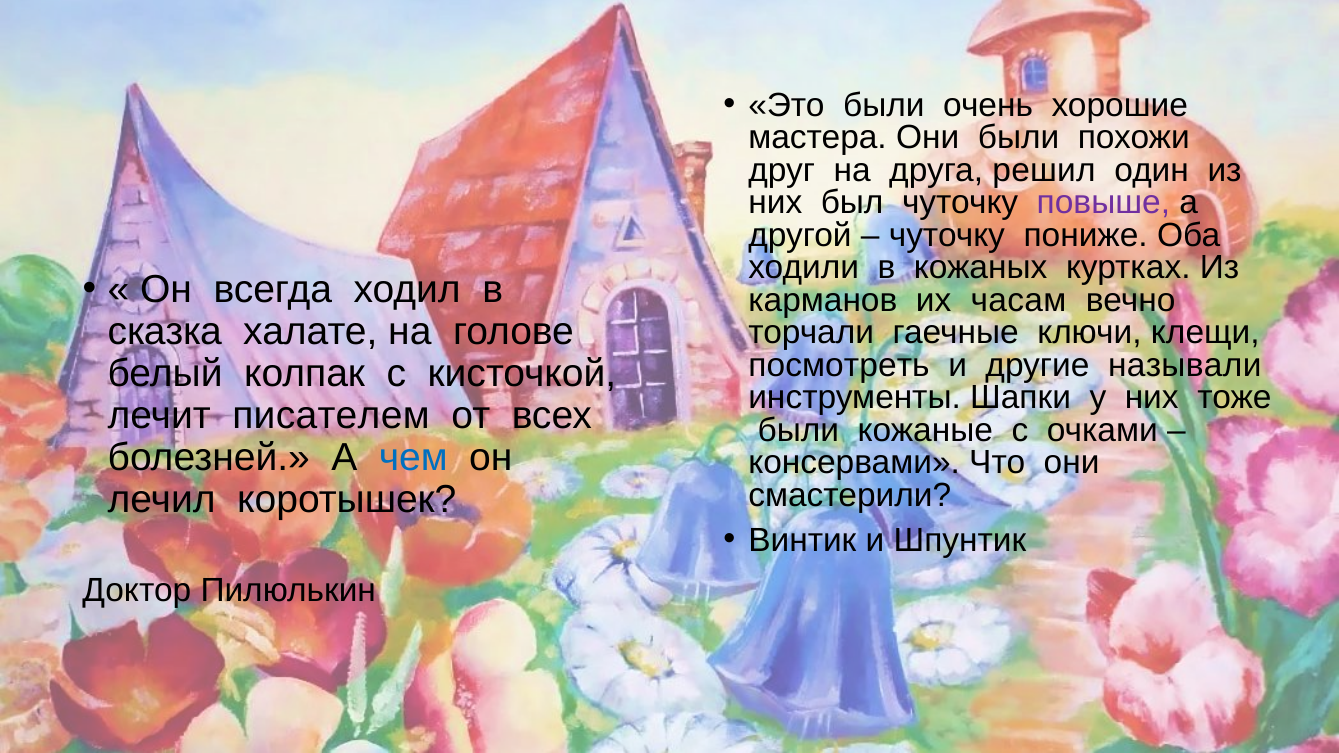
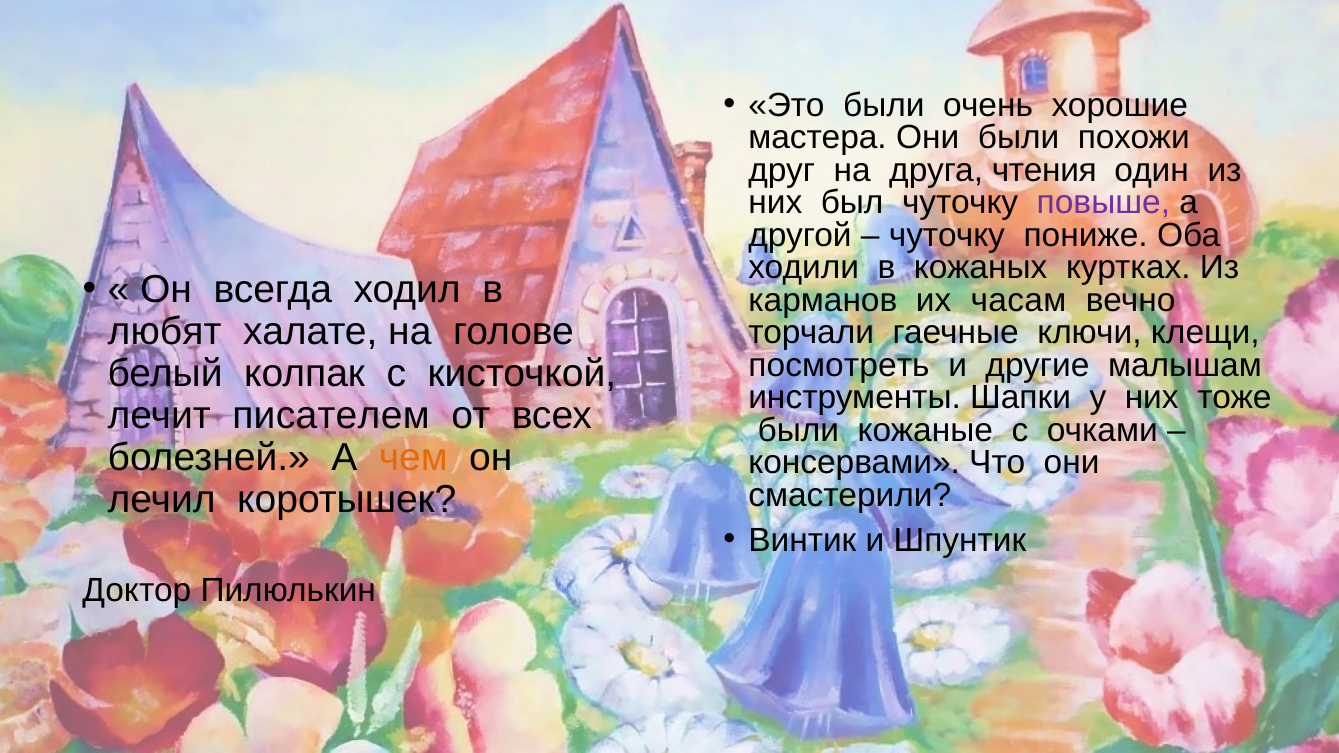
решил: решил -> чтения
сказка: сказка -> любят
называли: называли -> малышам
чем colour: blue -> orange
